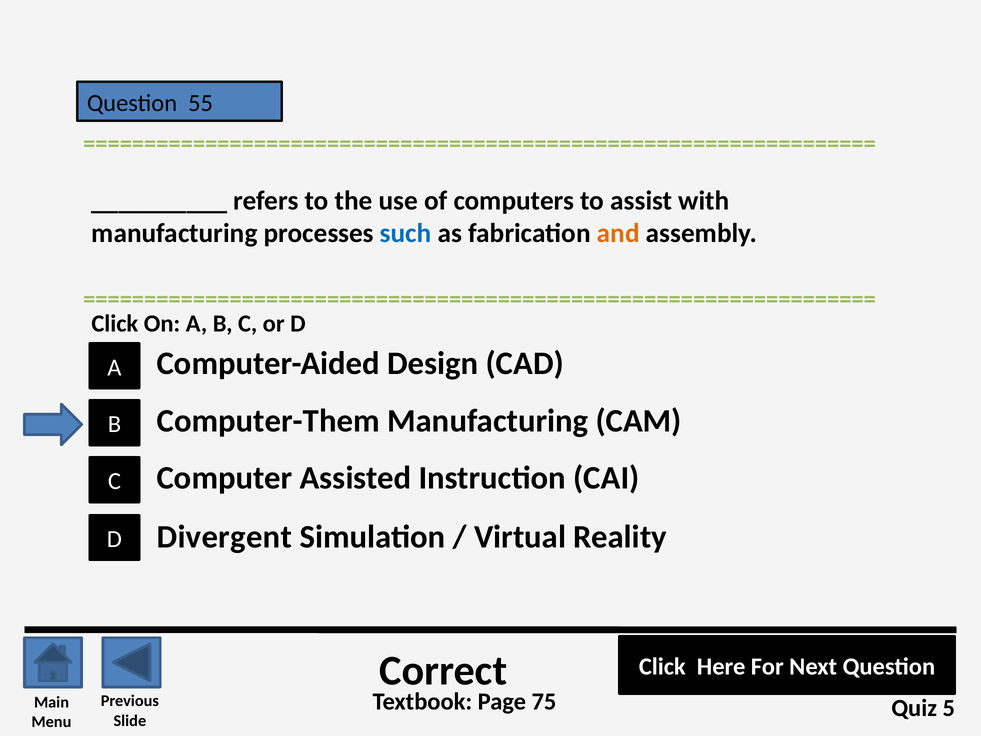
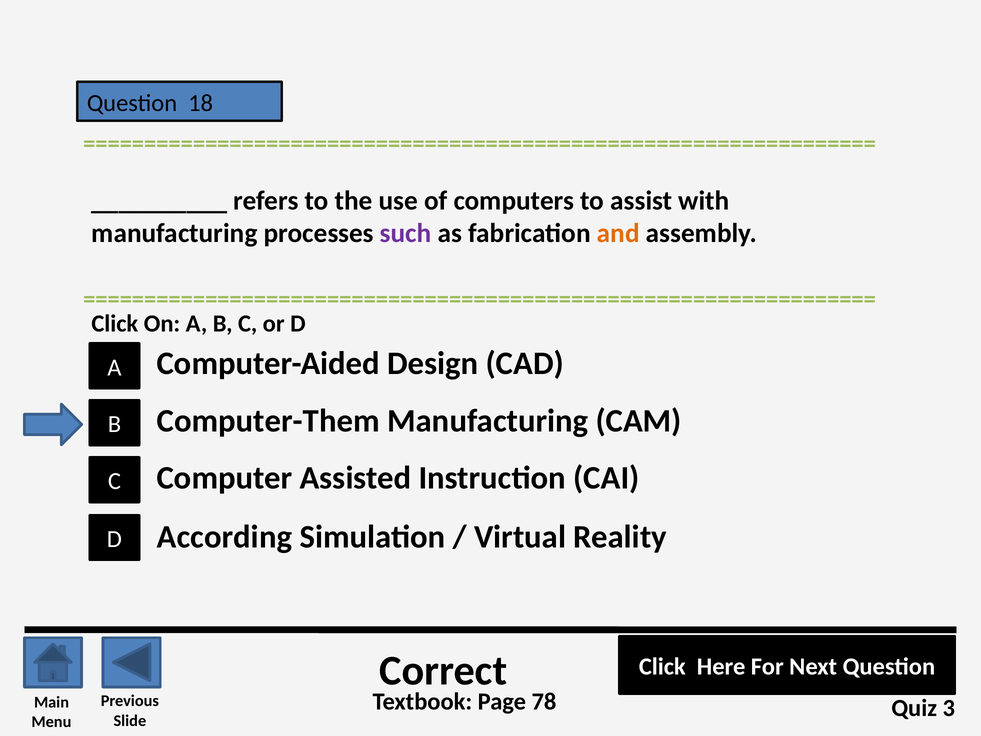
55: 55 -> 18
such colour: blue -> purple
Divergent: Divergent -> According
75: 75 -> 78
5: 5 -> 3
